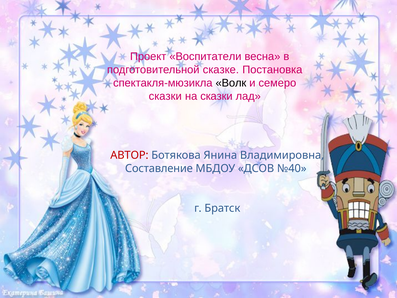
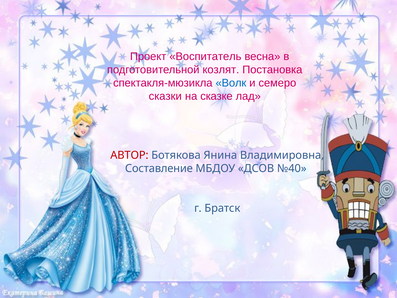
Воспитатели: Воспитатели -> Воспитатель
сказке: сказке -> козлят
Волк colour: black -> blue
на сказки: сказки -> сказке
